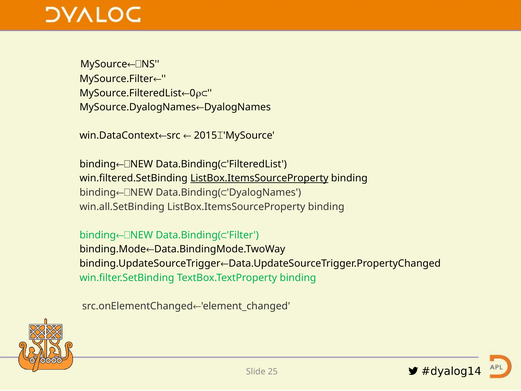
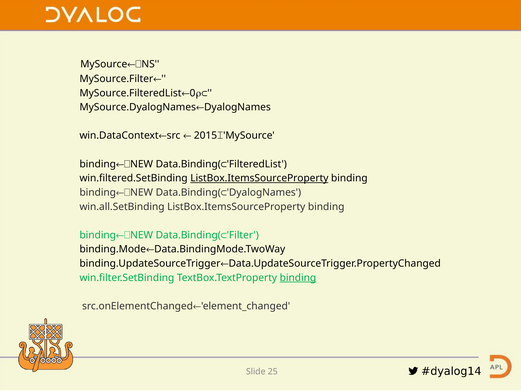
binding at (298, 278) underline: none -> present
